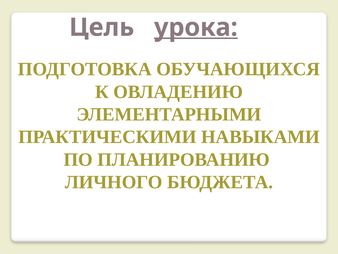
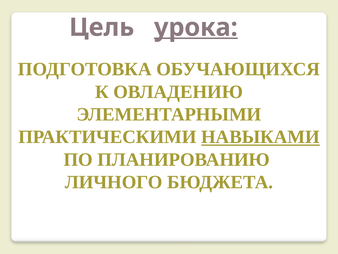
НАВЫКАМИ underline: none -> present
